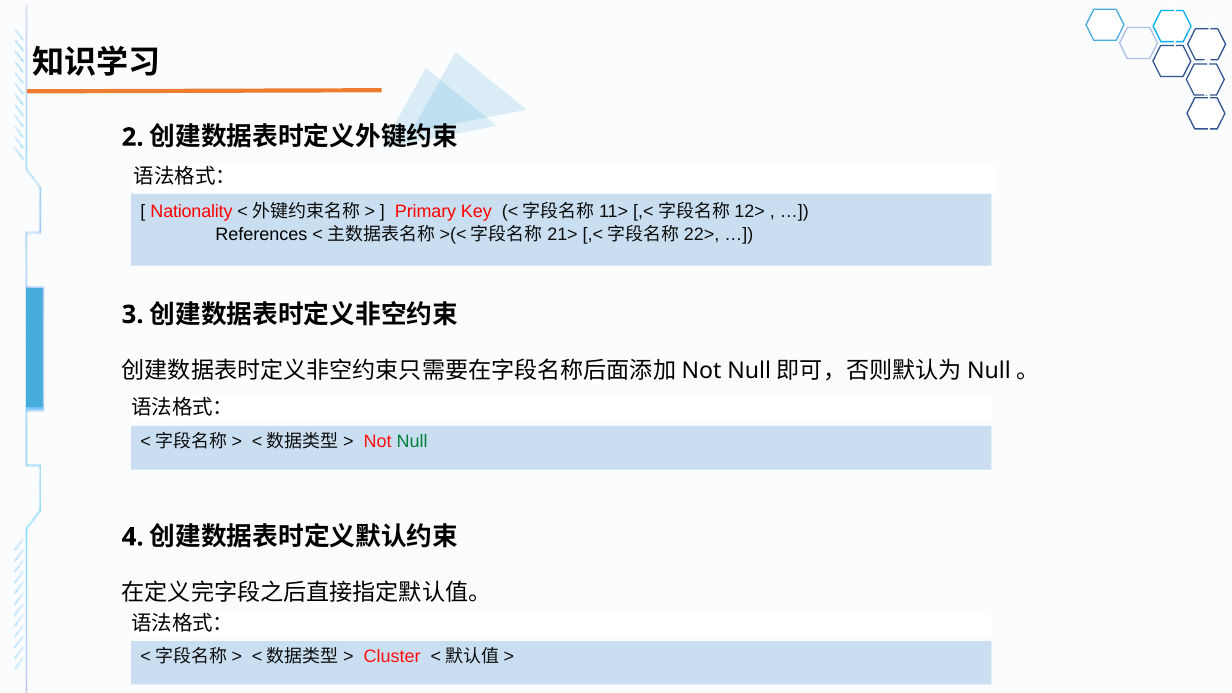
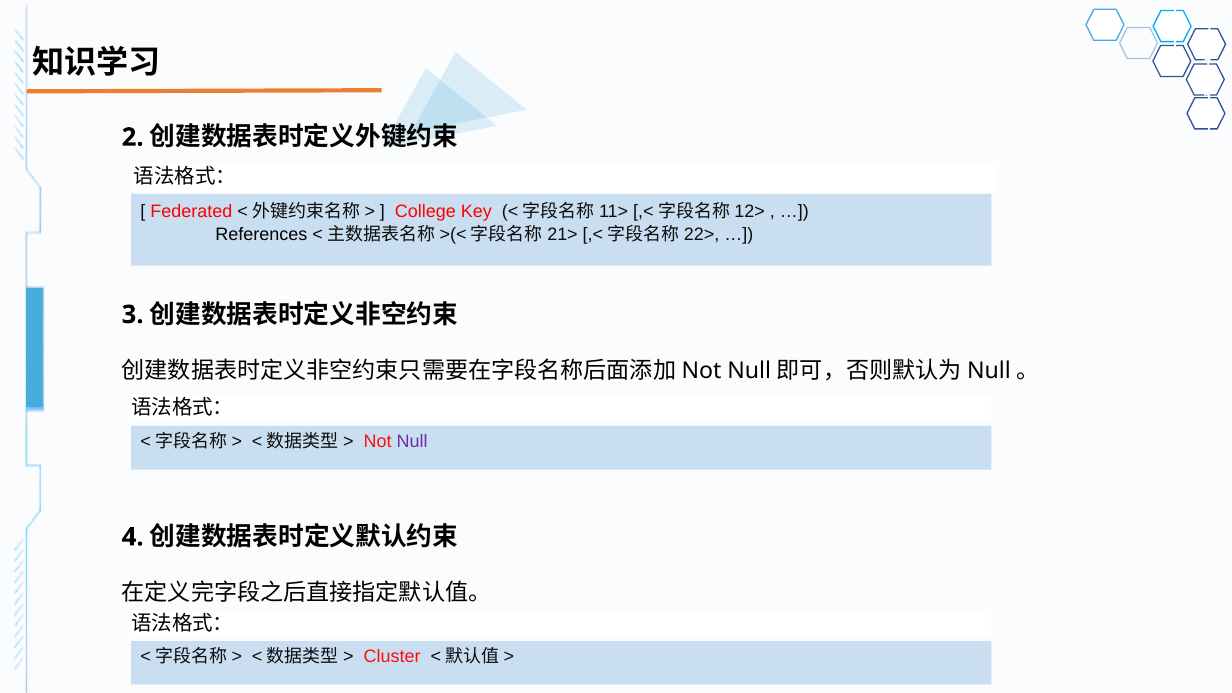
Nationality: Nationality -> Federated
Primary: Primary -> College
Null colour: green -> purple
